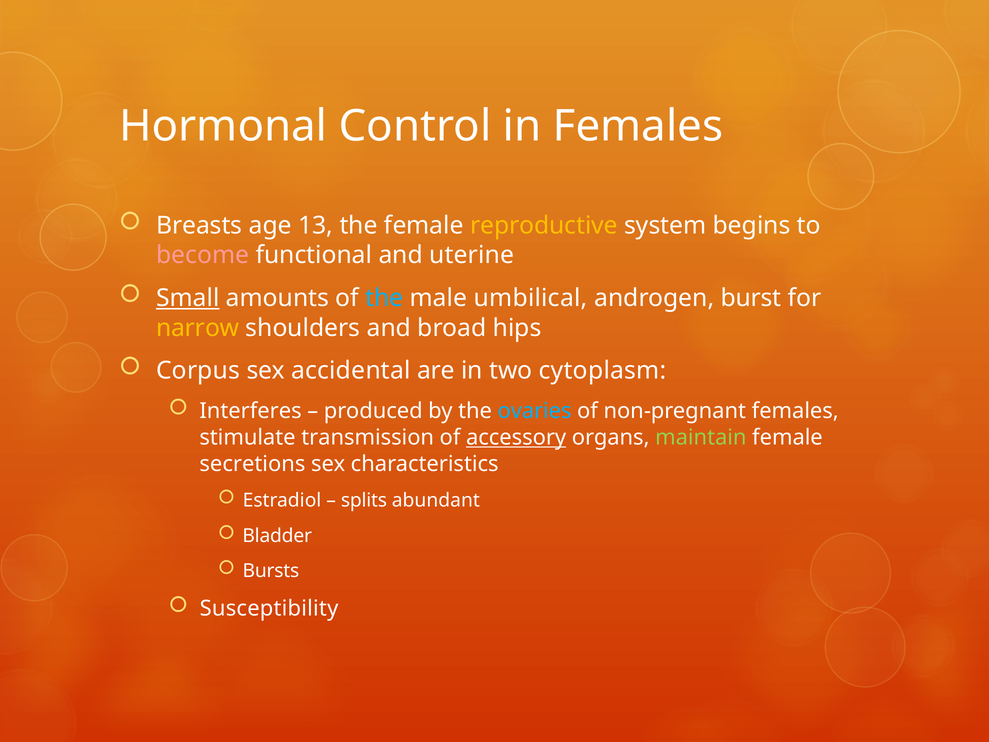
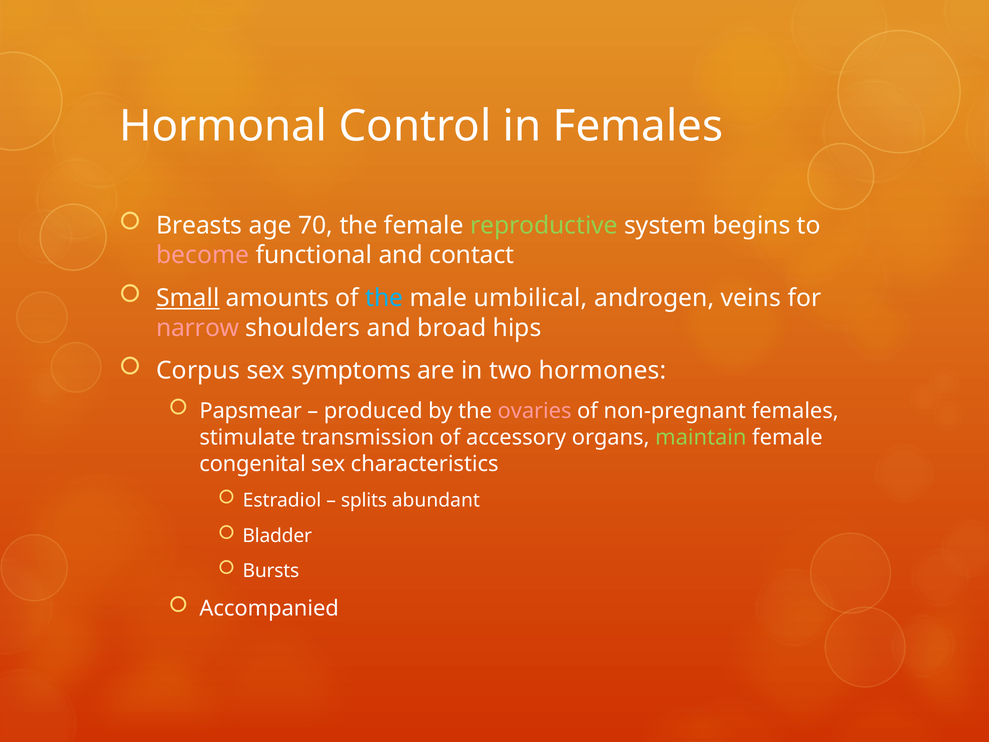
13: 13 -> 70
reproductive colour: yellow -> light green
uterine: uterine -> contact
burst: burst -> veins
narrow colour: yellow -> pink
accidental: accidental -> symptoms
cytoplasm: cytoplasm -> hormones
Interferes: Interferes -> Papsmear
ovaries colour: light blue -> pink
accessory underline: present -> none
secretions: secretions -> congenital
Susceptibility: Susceptibility -> Accompanied
